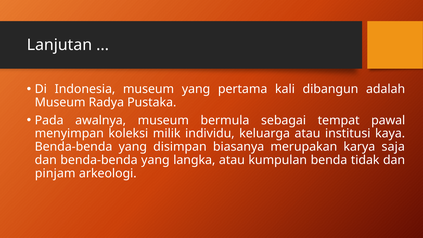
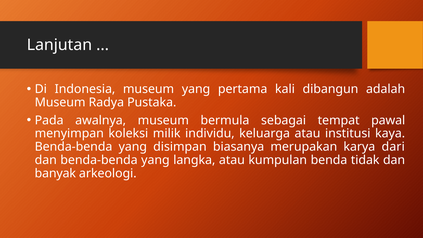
saja: saja -> dari
pinjam: pinjam -> banyak
